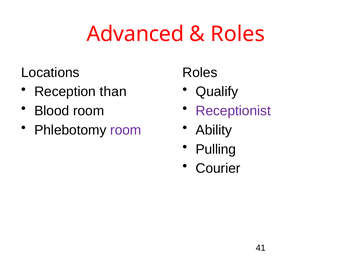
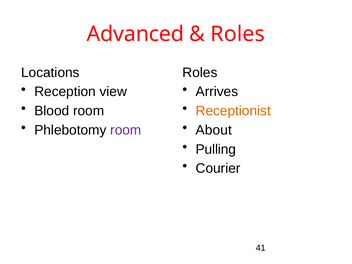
than: than -> view
Qualify: Qualify -> Arrives
Receptionist colour: purple -> orange
Ability: Ability -> About
